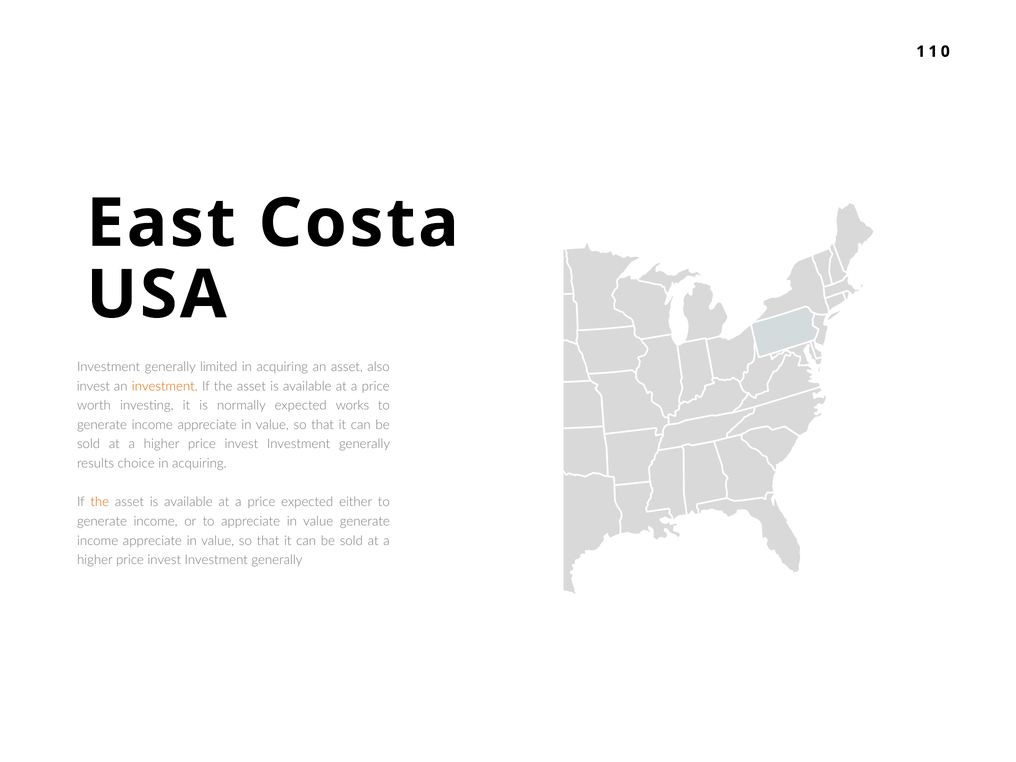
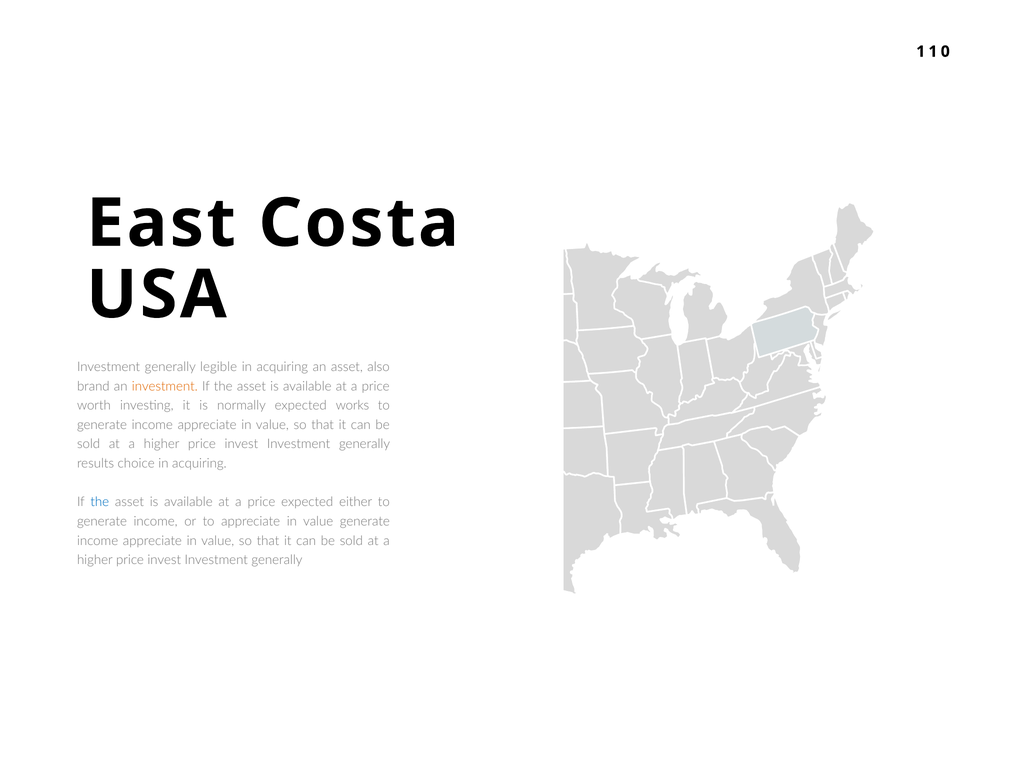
limited: limited -> legible
invest at (93, 386): invest -> brand
the at (100, 502) colour: orange -> blue
